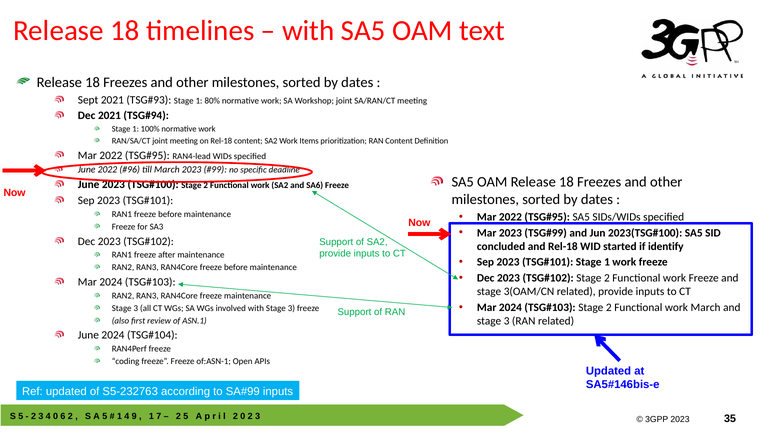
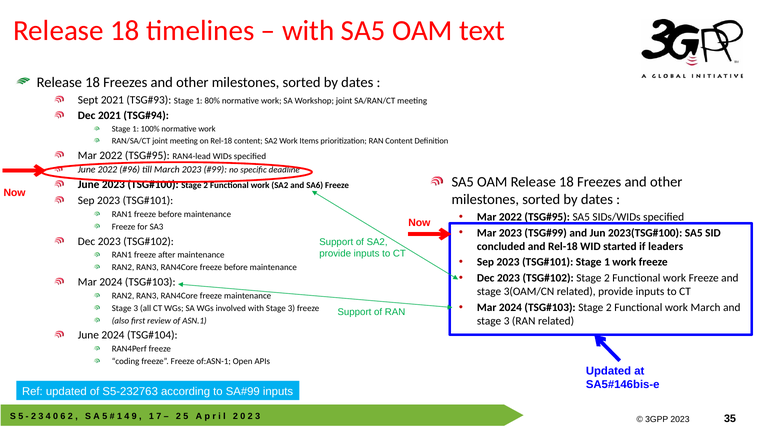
identify: identify -> leaders
